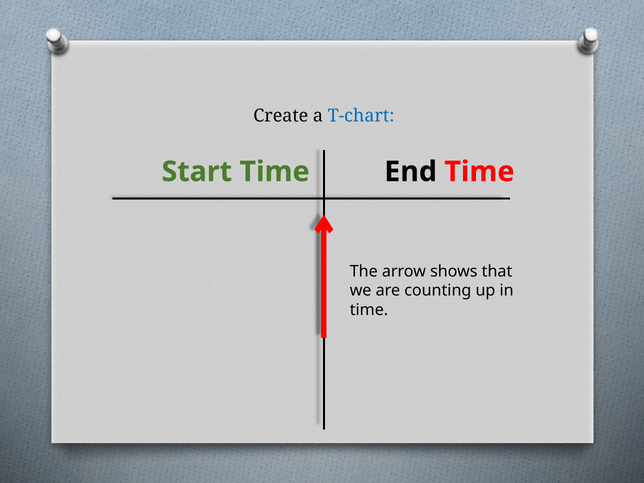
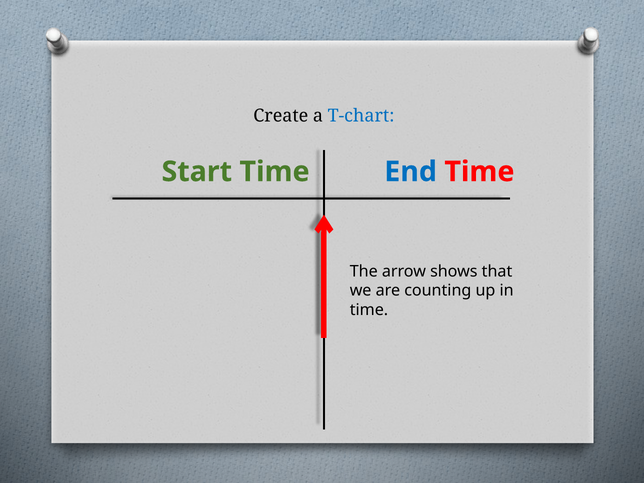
End colour: black -> blue
